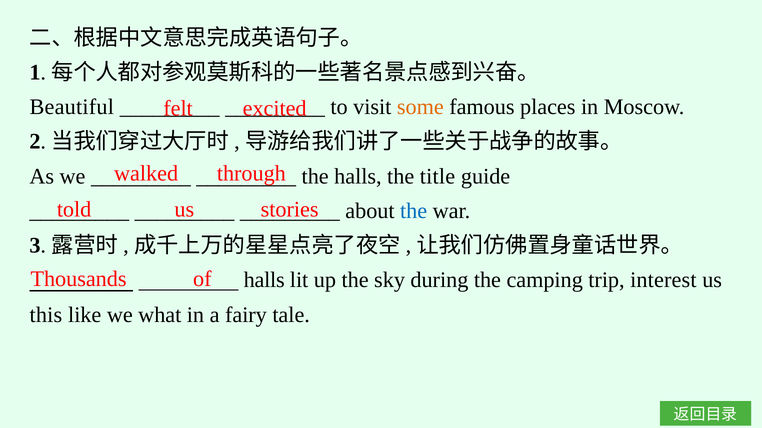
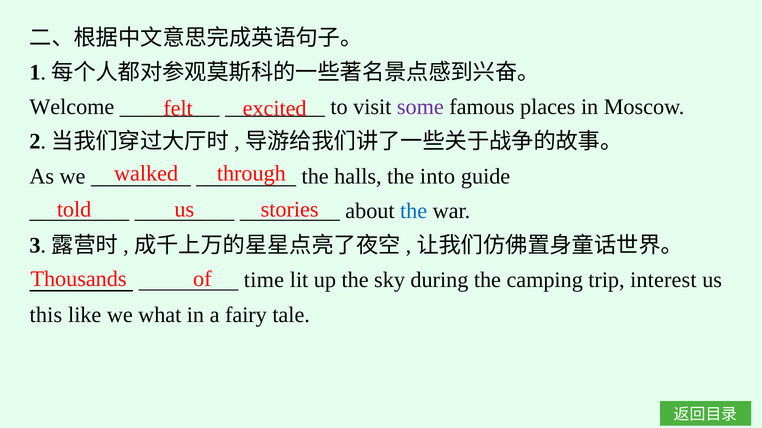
Beautiful: Beautiful -> Welcome
some colour: orange -> purple
title: title -> into
halls at (264, 281): halls -> time
